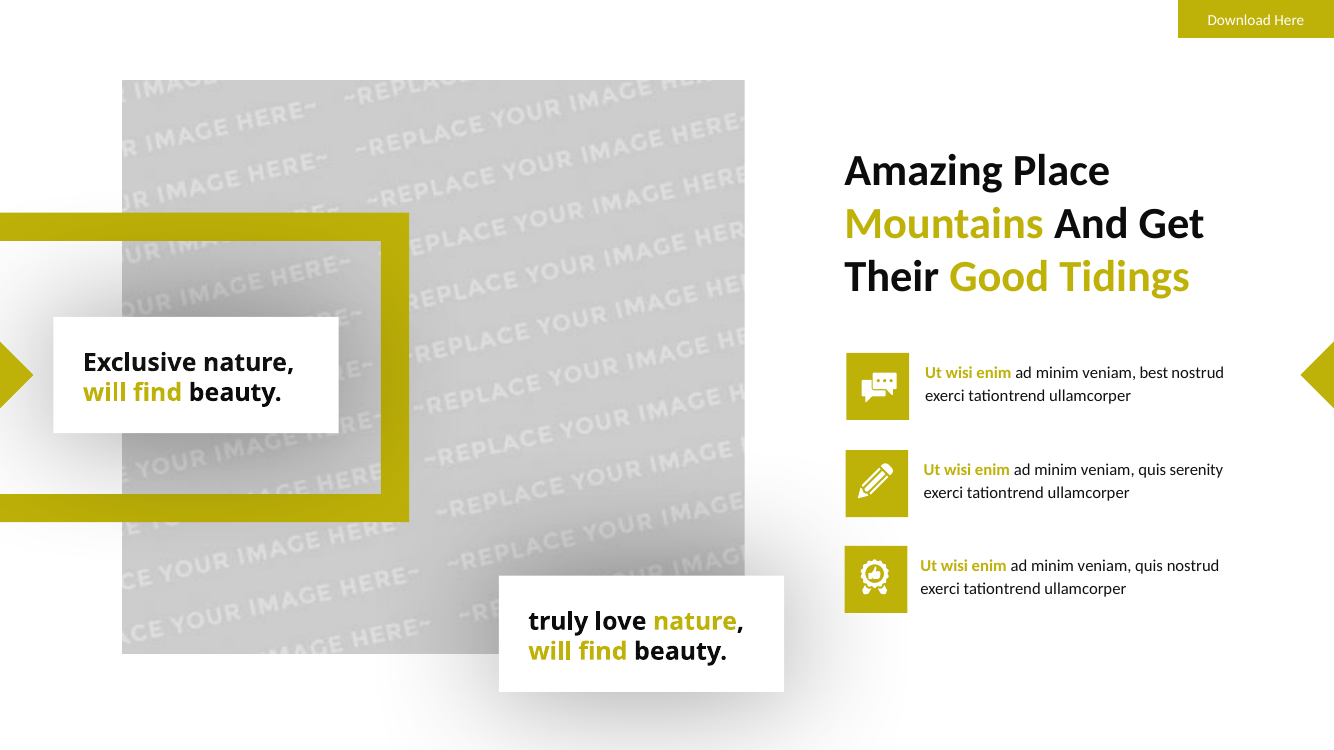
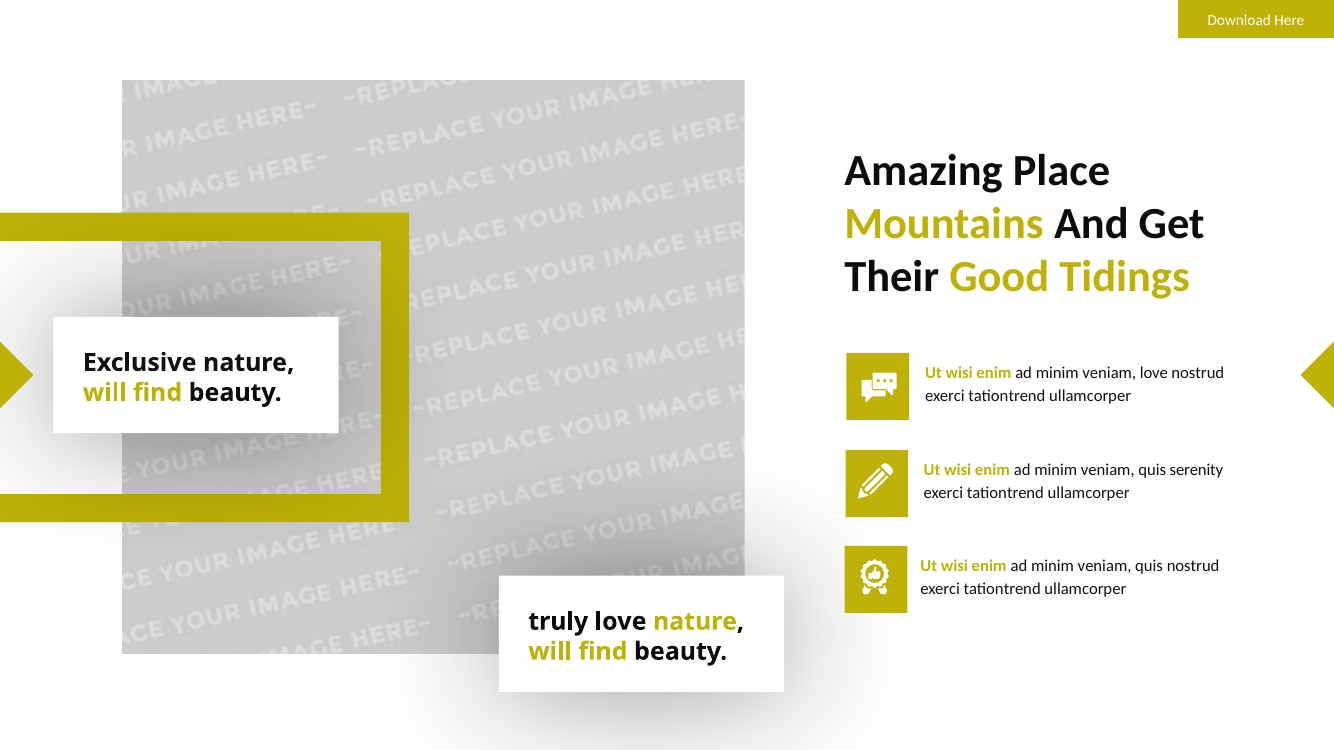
veniam best: best -> love
